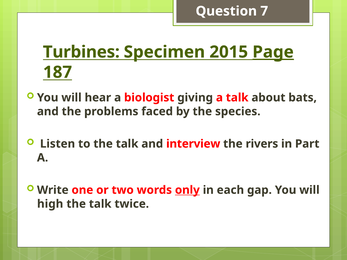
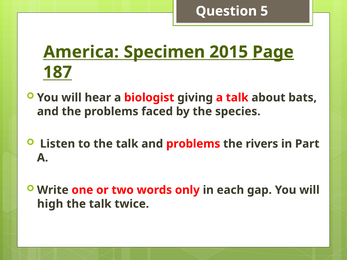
7: 7 -> 5
Turbines: Turbines -> America
and interview: interview -> problems
only underline: present -> none
